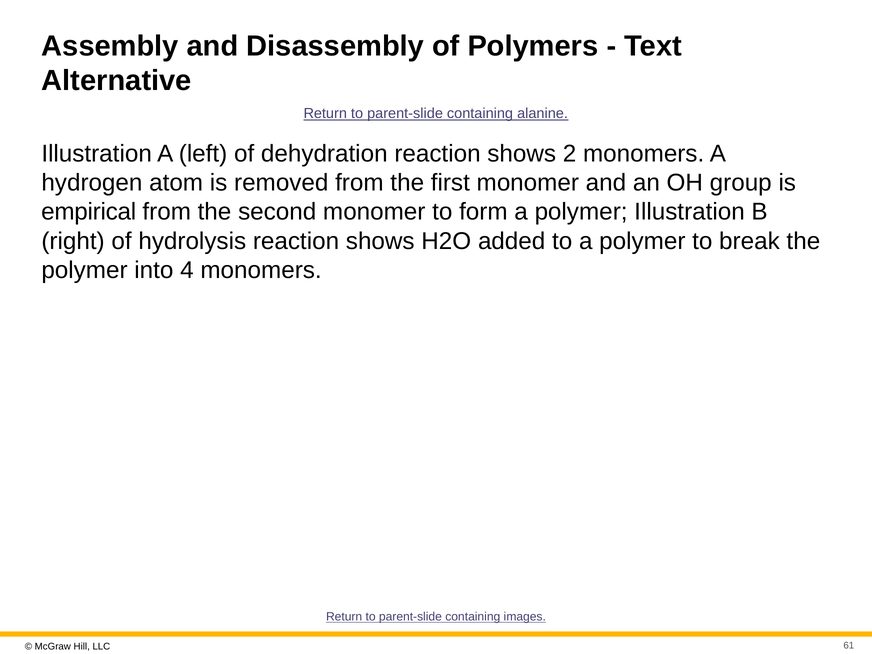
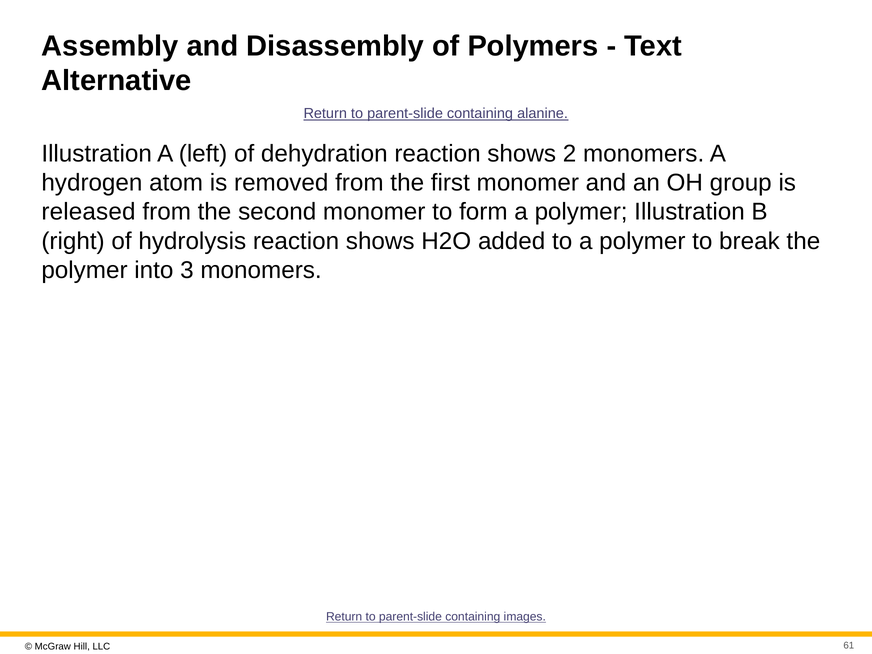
empirical: empirical -> released
4: 4 -> 3
